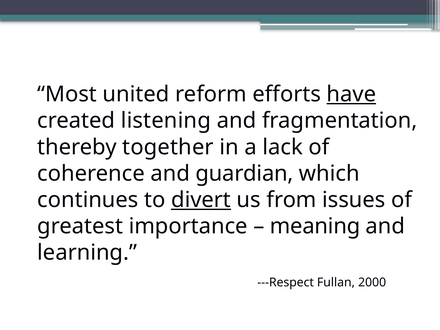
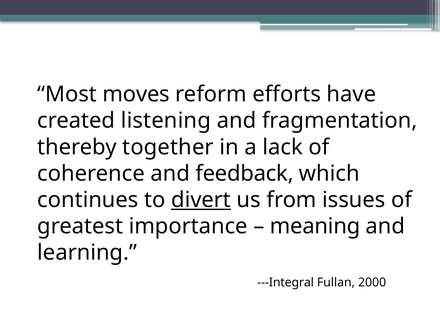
united: united -> moves
have underline: present -> none
guardian: guardian -> feedback
---Respect: ---Respect -> ---Integral
